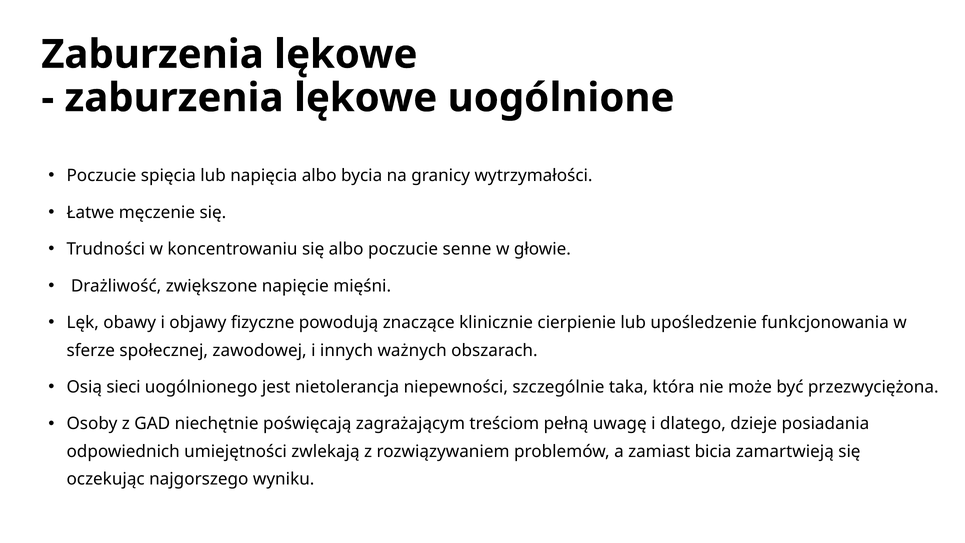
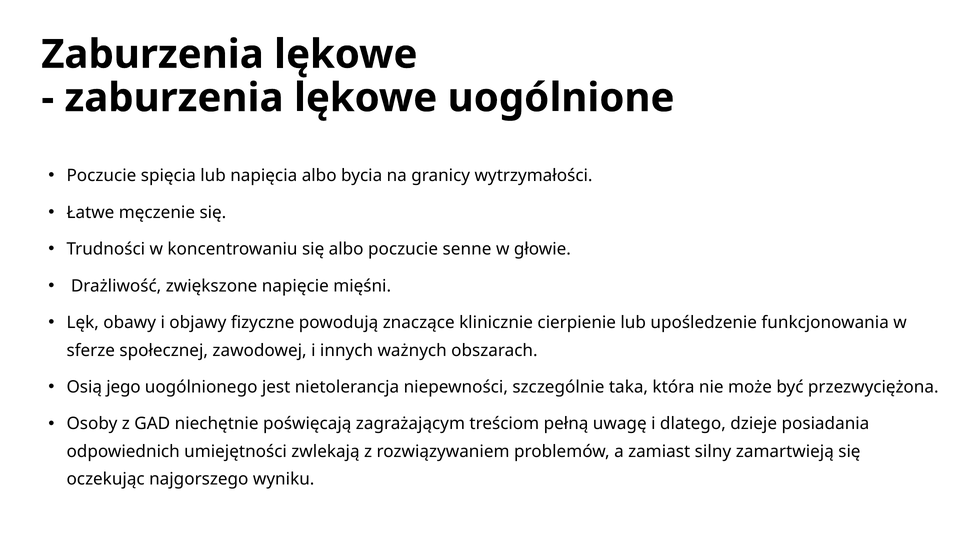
sieci: sieci -> jego
bicia: bicia -> silny
